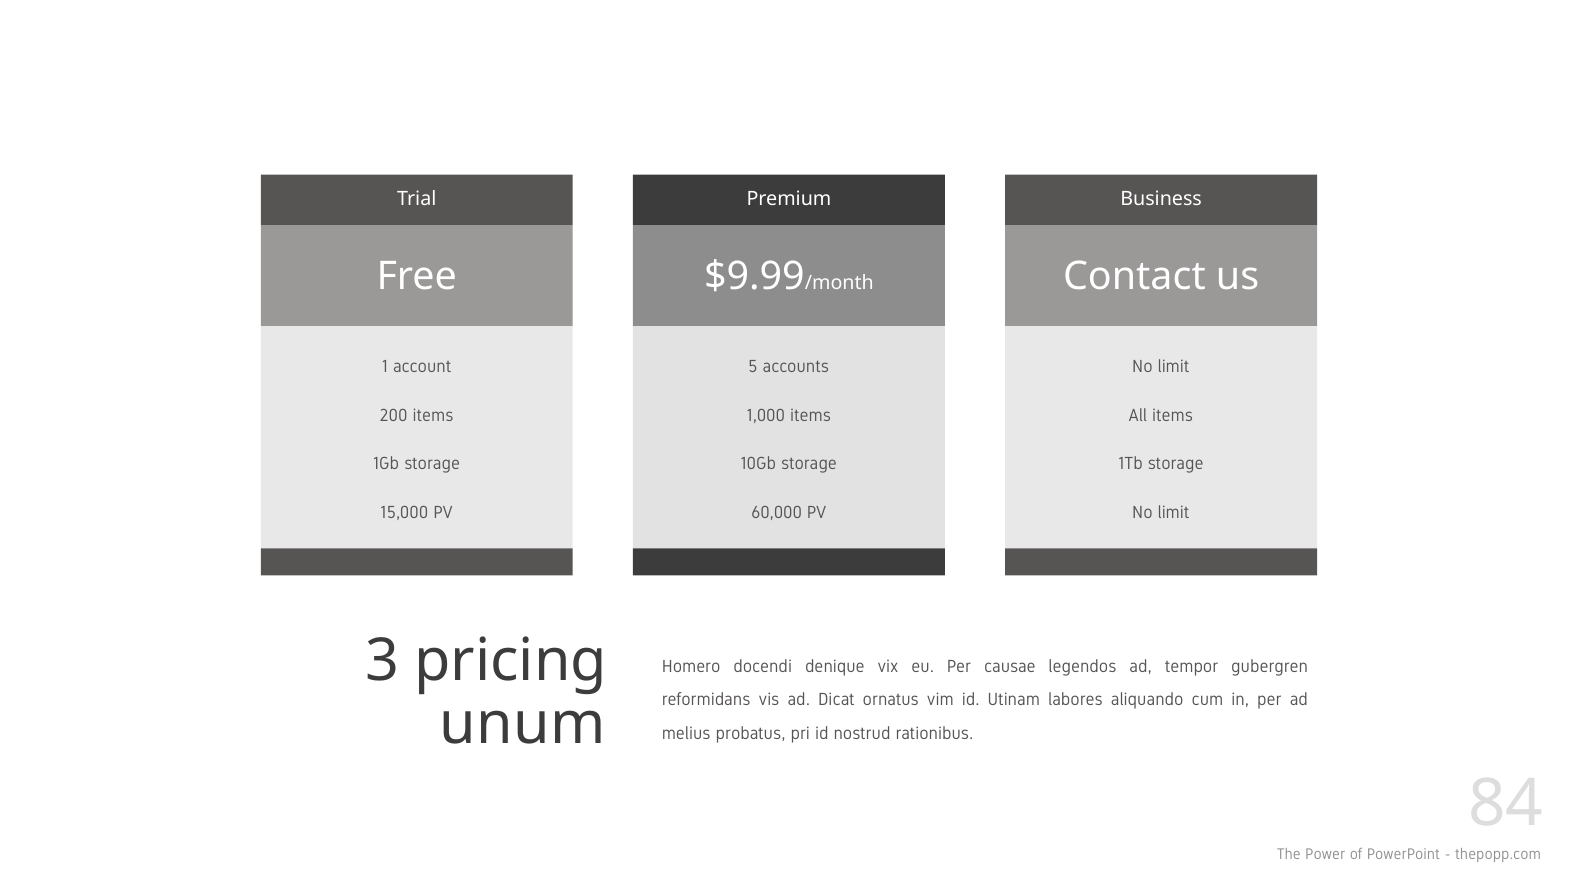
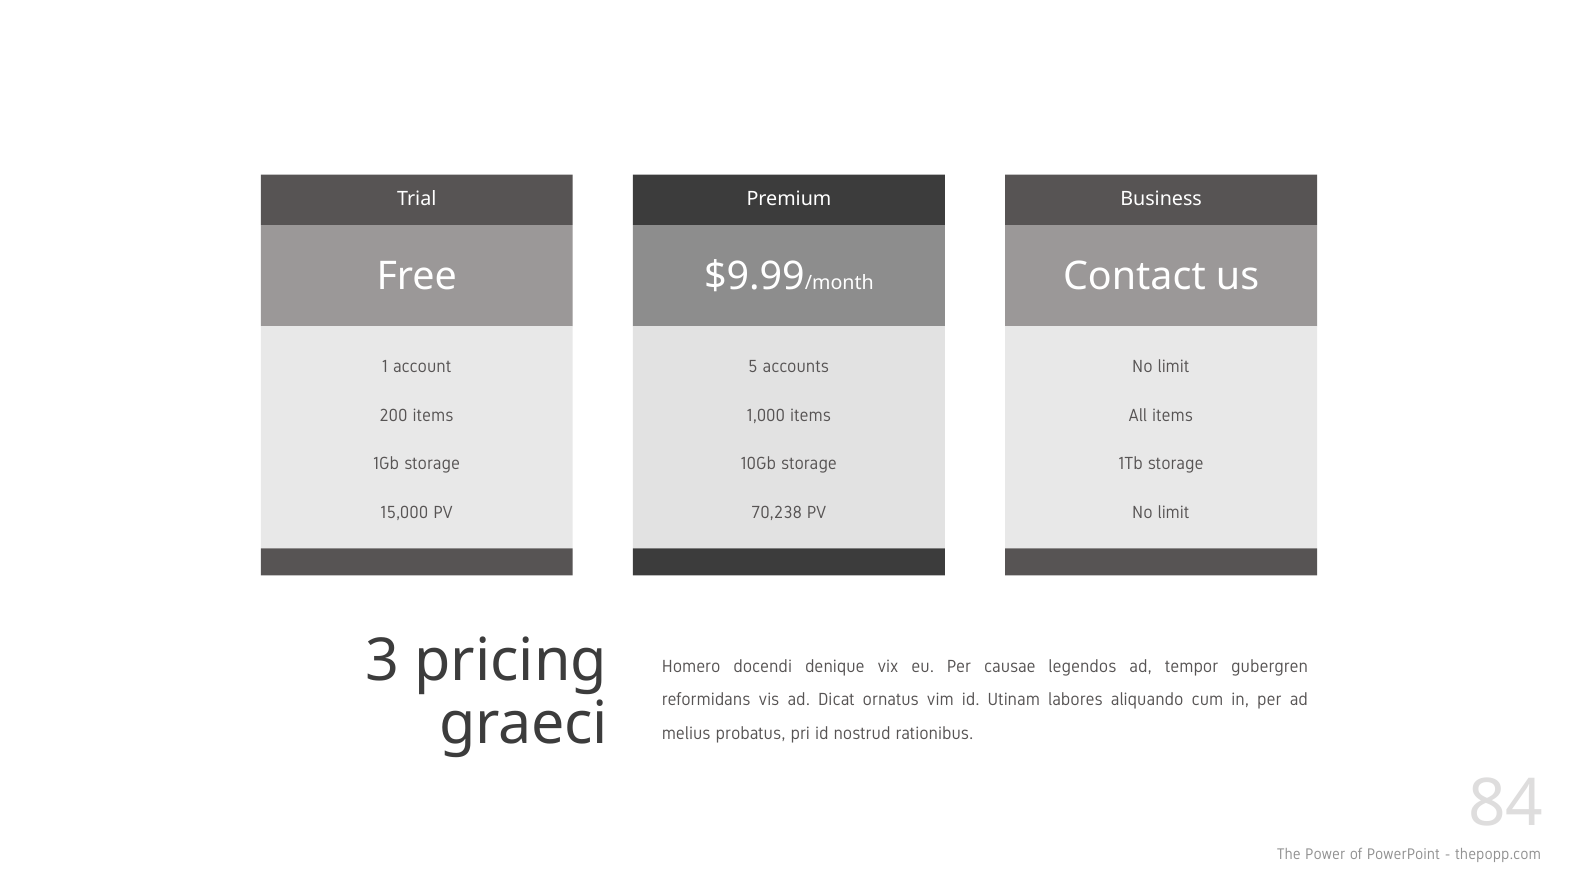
60,000: 60,000 -> 70,238
unum: unum -> graeci
